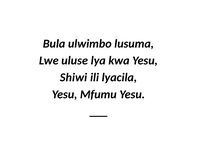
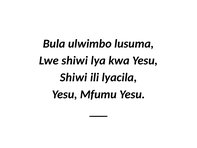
Lwe uluse: uluse -> shiwi
